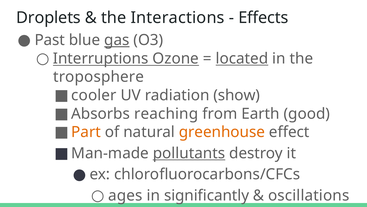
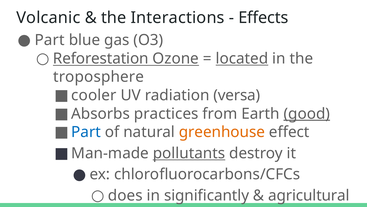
Droplets: Droplets -> Volcanic
Past at (50, 40): Past -> Part
gas underline: present -> none
Interruptions: Interruptions -> Reforestation
show: show -> versa
reaching: reaching -> practices
good underline: none -> present
Part at (86, 132) colour: orange -> blue
ages: ages -> does
oscillations: oscillations -> agricultural
